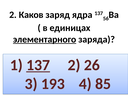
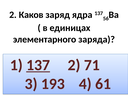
элементарного underline: present -> none
26: 26 -> 71
85: 85 -> 61
